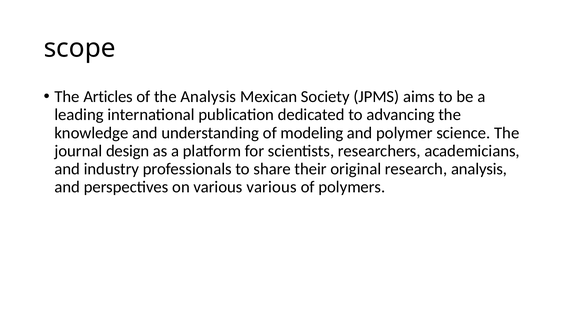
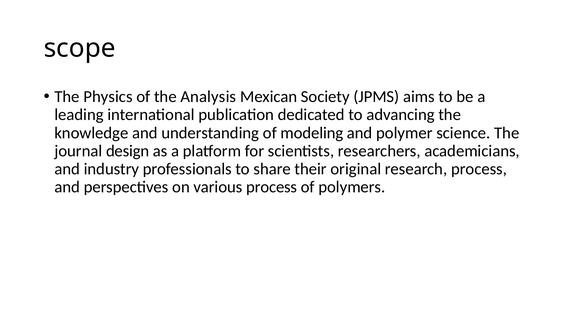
Articles: Articles -> Physics
research analysis: analysis -> process
various various: various -> process
